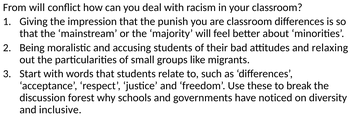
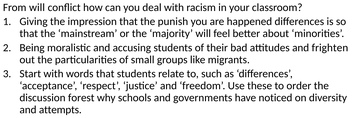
are classroom: classroom -> happened
relaxing: relaxing -> frighten
break: break -> order
inclusive: inclusive -> attempts
